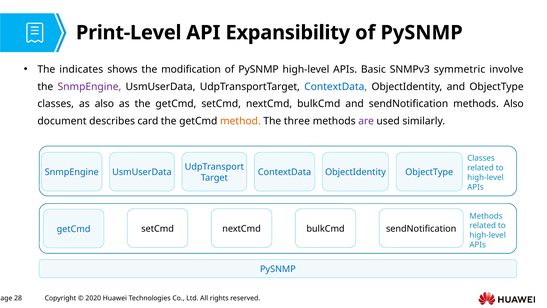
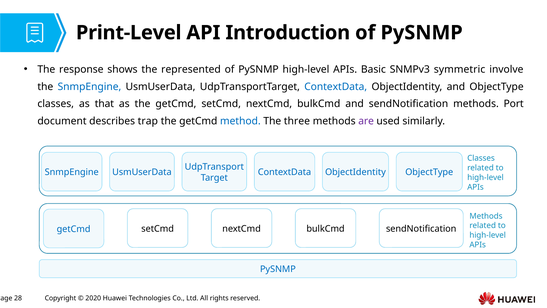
Expansibility: Expansibility -> Introduction
indicates: indicates -> response
modification: modification -> represented
SnmpEngine at (89, 87) colour: purple -> blue
as also: also -> that
methods Also: Also -> Port
card: card -> trap
method colour: orange -> blue
